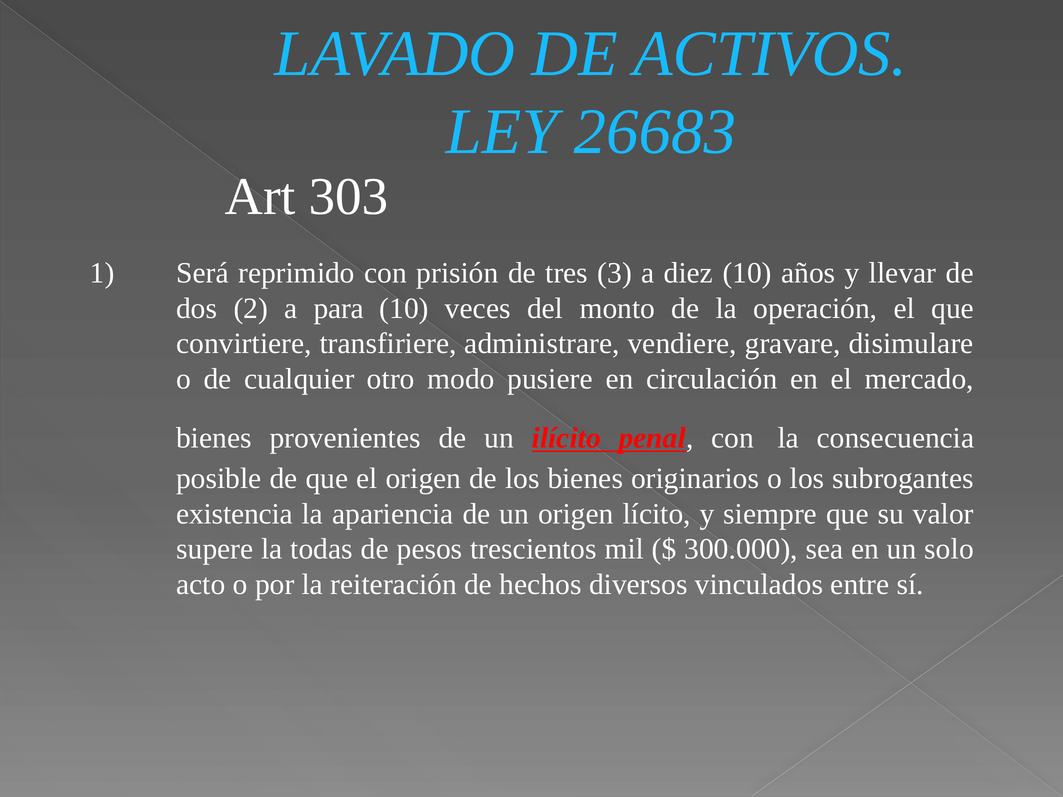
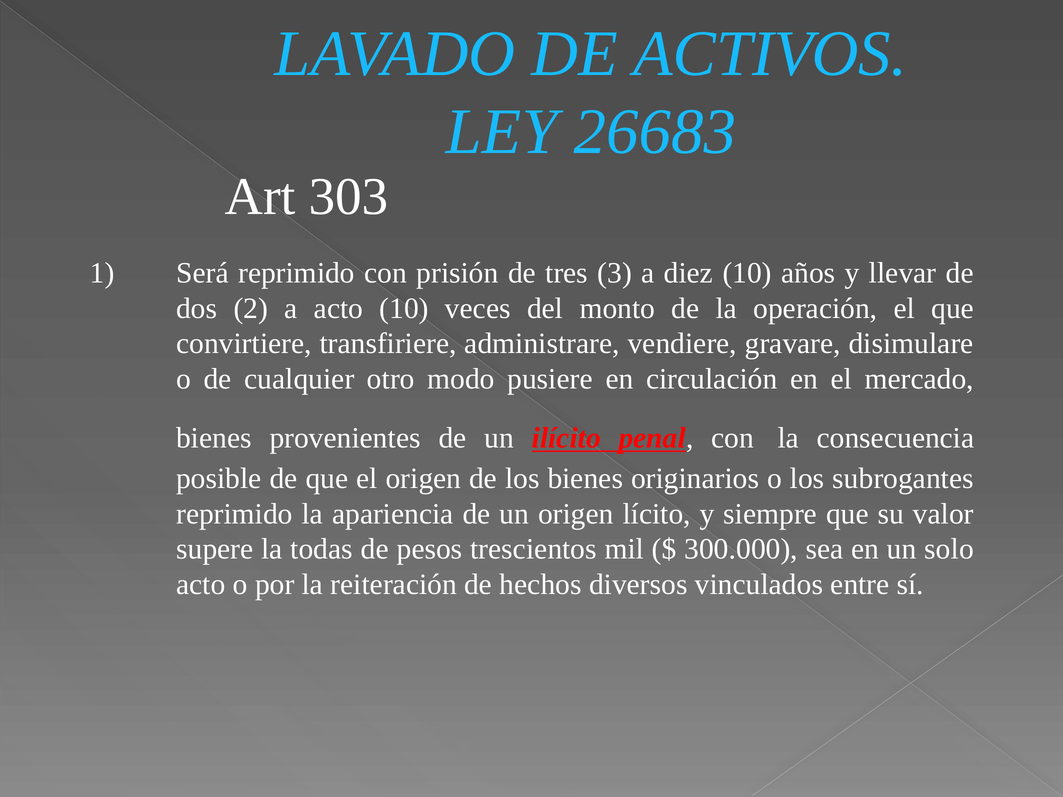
a para: para -> acto
existencia at (235, 514): existencia -> reprimido
